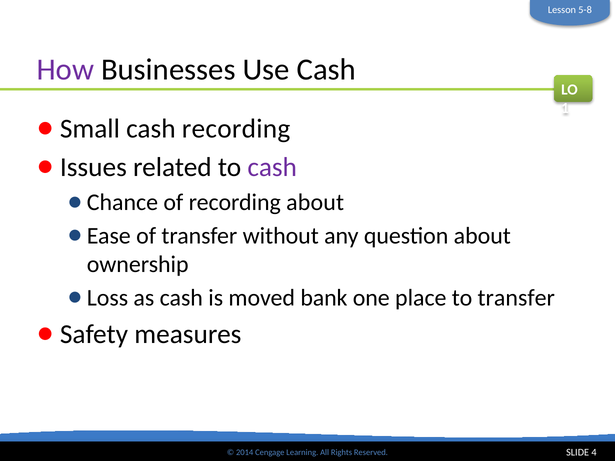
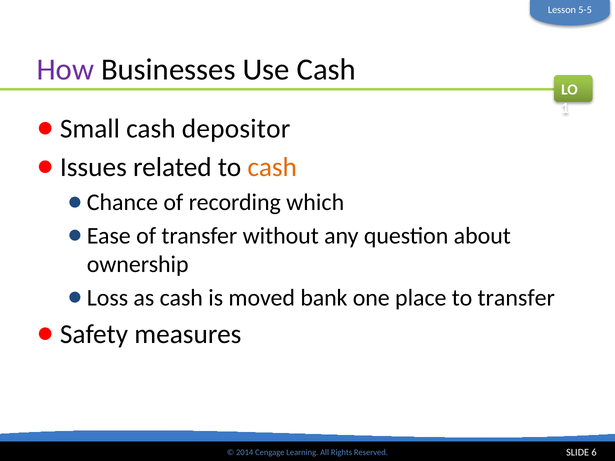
5-8: 5-8 -> 5-5
cash recording: recording -> depositor
cash at (272, 167) colour: purple -> orange
recording about: about -> which
4: 4 -> 6
